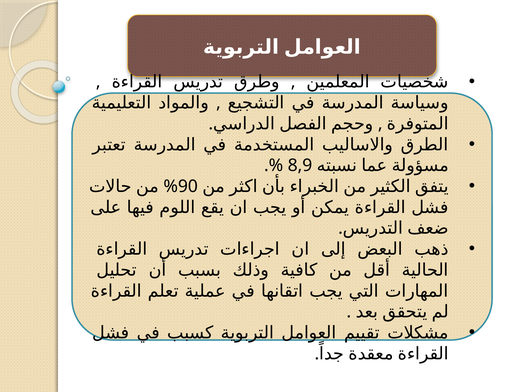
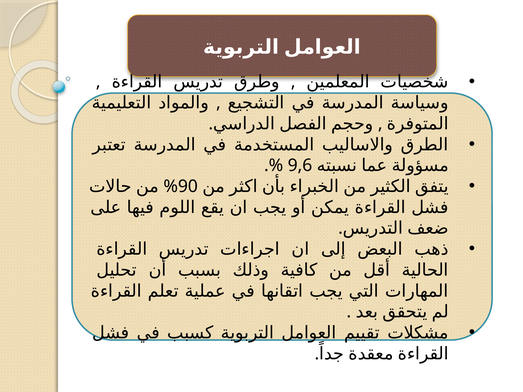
8,9: 8,9 -> 9,6
